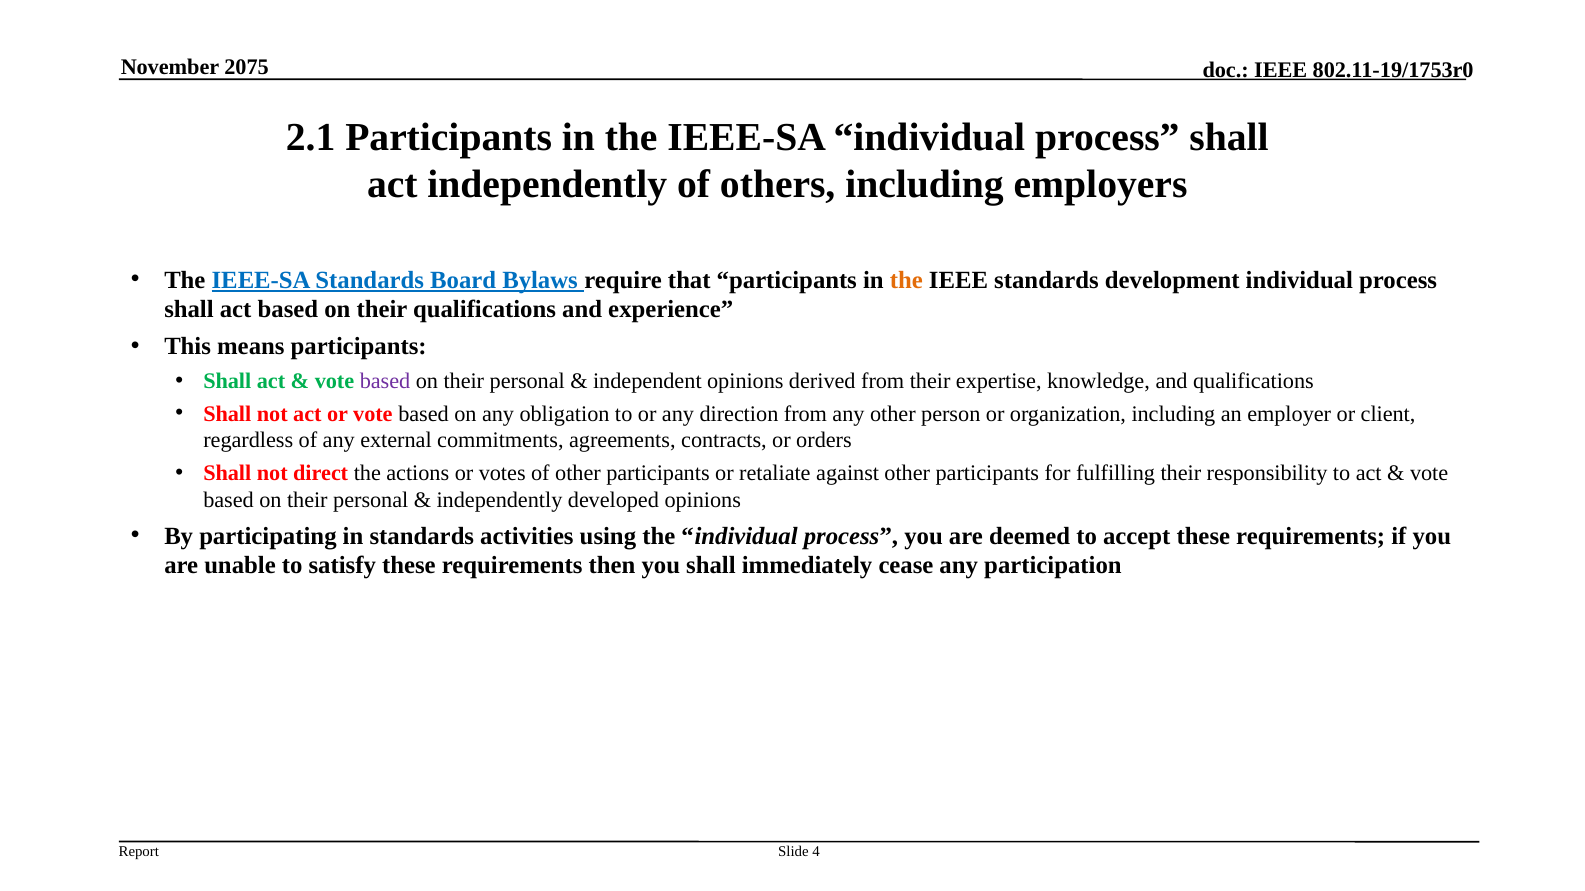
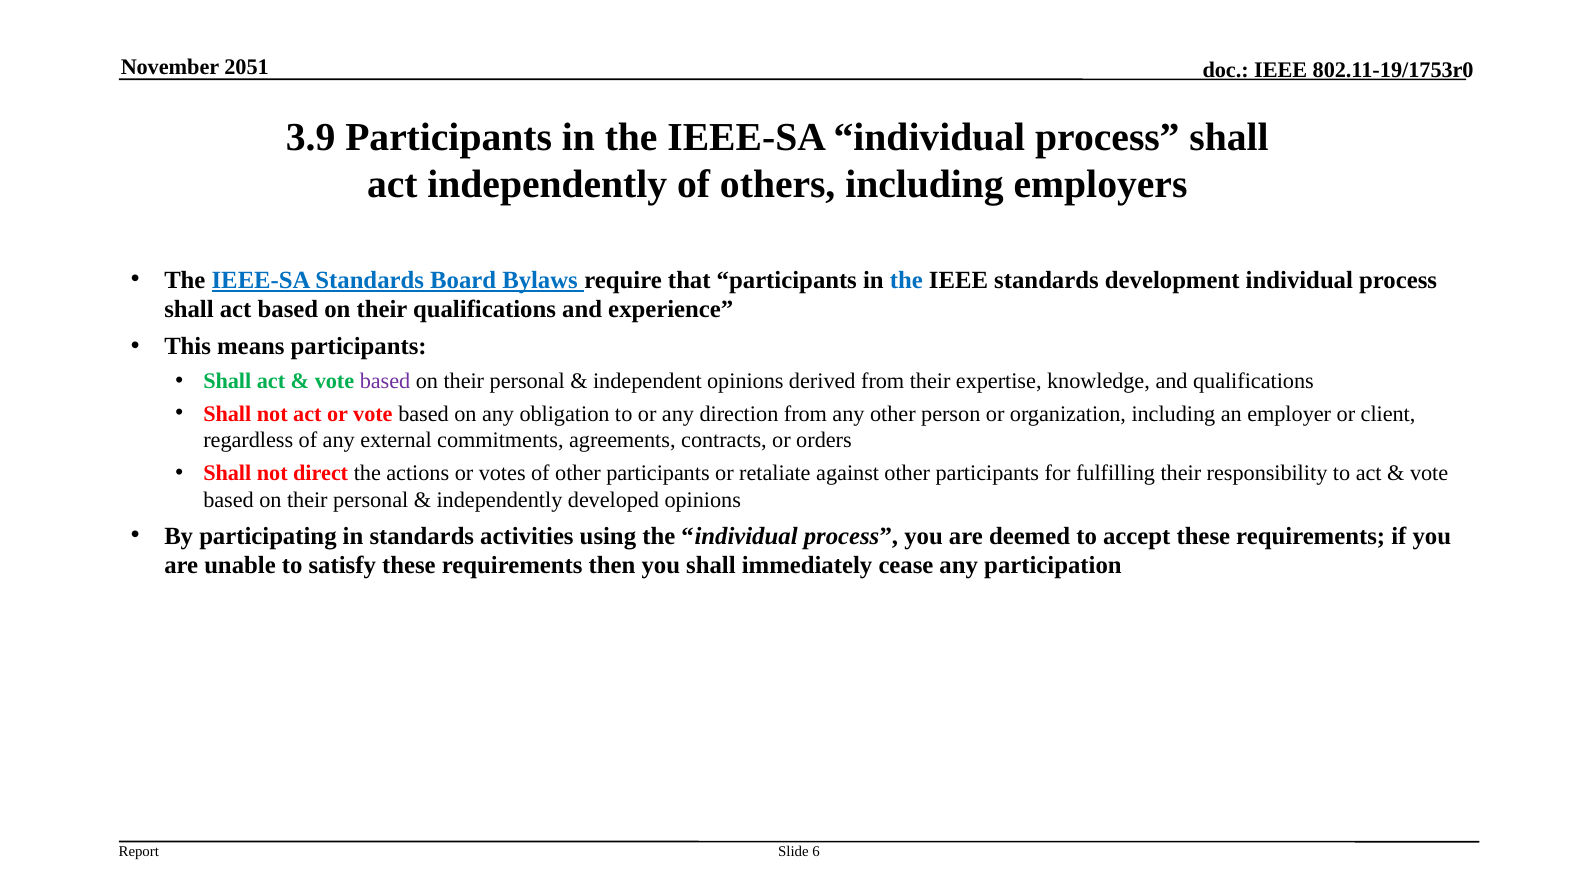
2075: 2075 -> 2051
2.1: 2.1 -> 3.9
the at (906, 280) colour: orange -> blue
4: 4 -> 6
